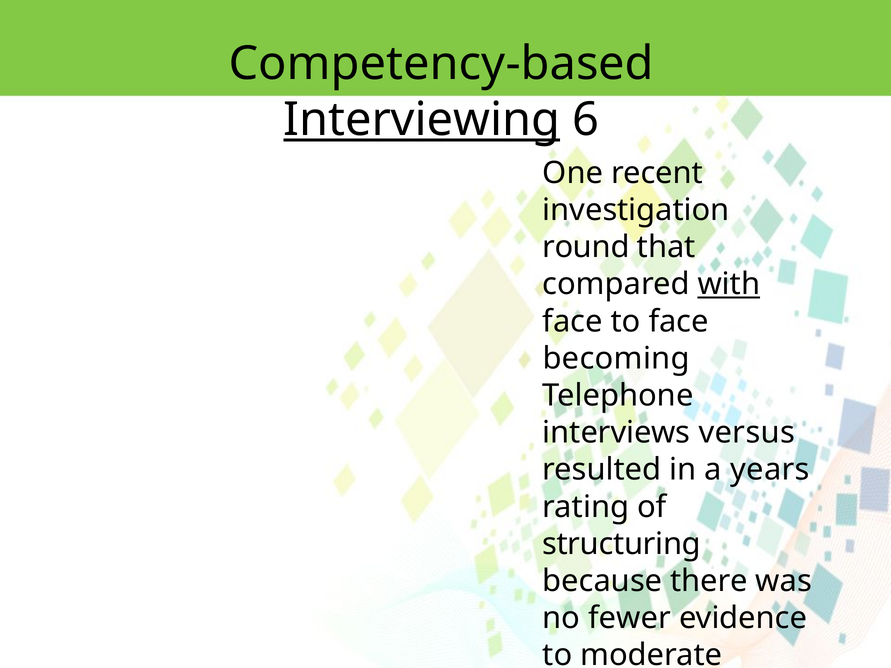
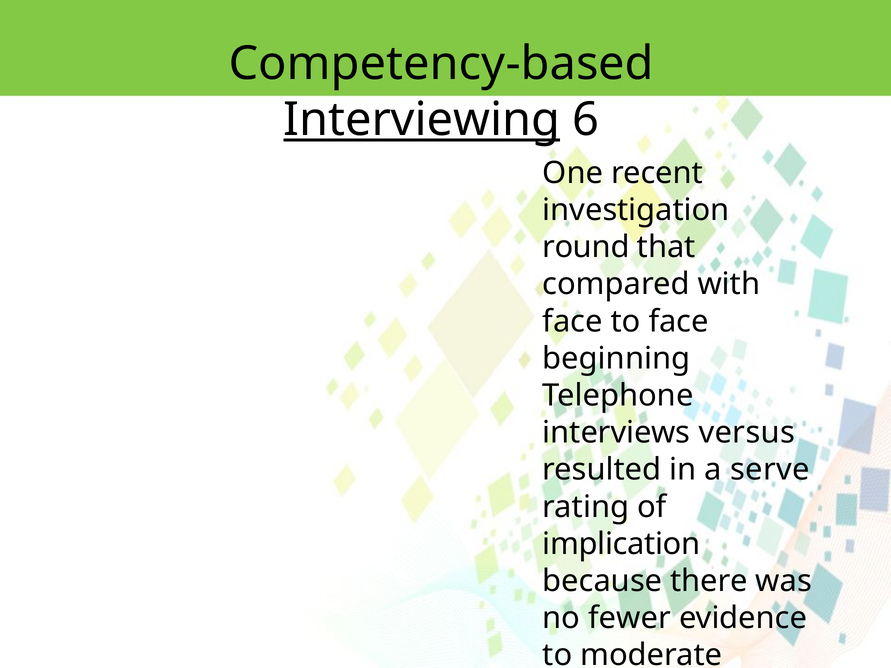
with underline: present -> none
becoming: becoming -> beginning
years: years -> serve
structuring: structuring -> implication
